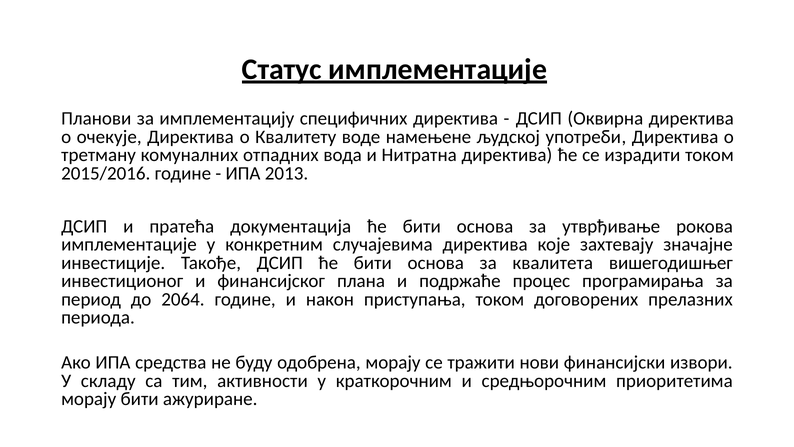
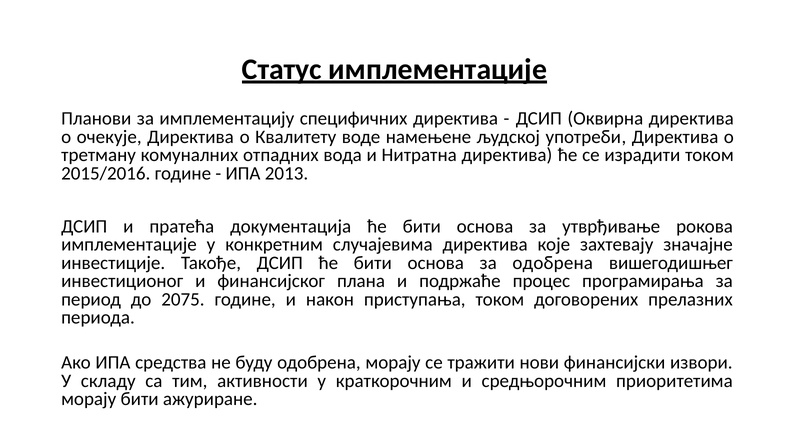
за квалитета: квалитета -> одобрена
2064: 2064 -> 2075
